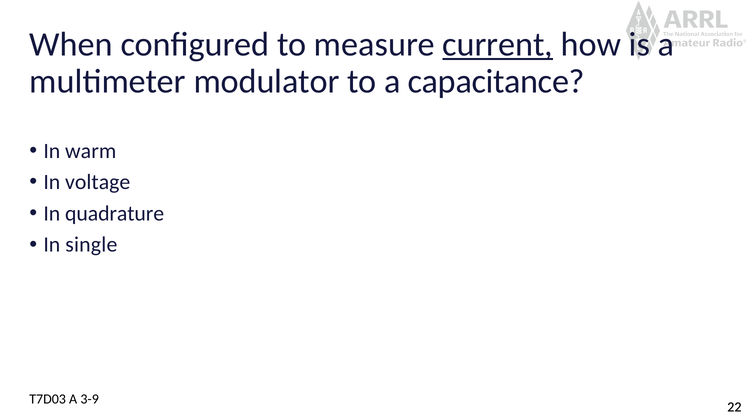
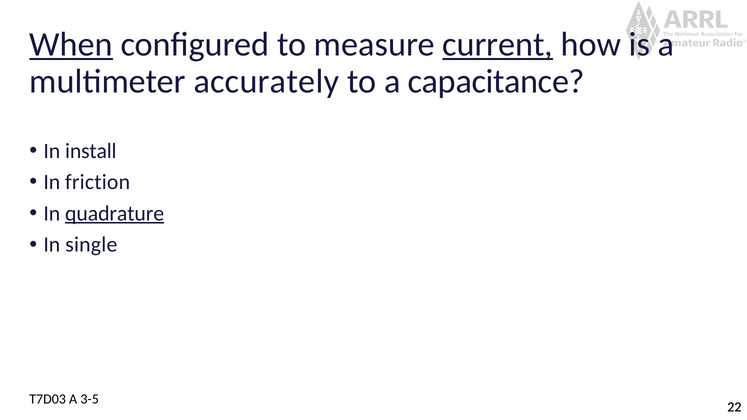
When underline: none -> present
modulator: modulator -> accurately
warm: warm -> install
voltage: voltage -> friction
quadrature underline: none -> present
3-9: 3-9 -> 3-5
